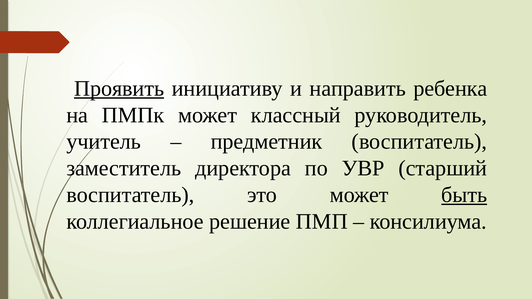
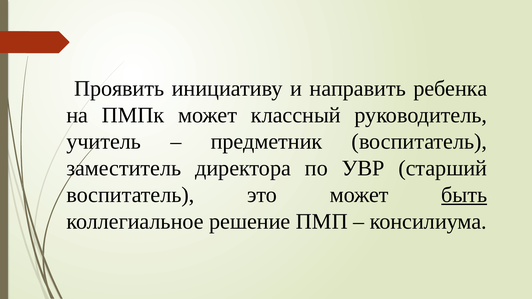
Проявить underline: present -> none
